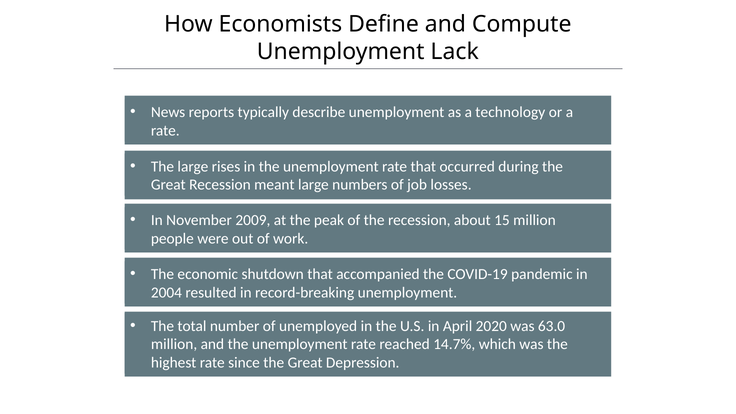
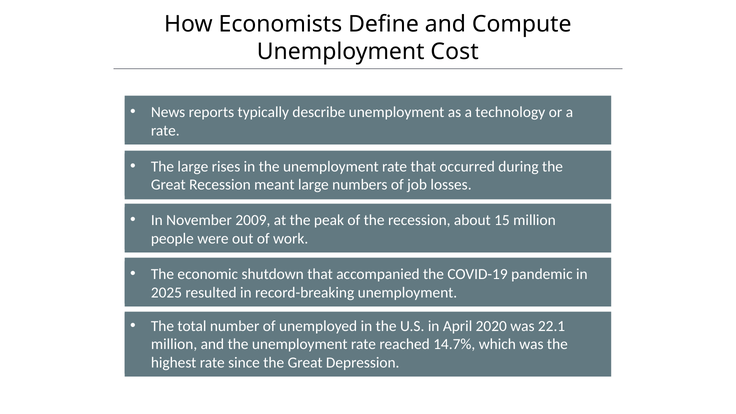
Lack: Lack -> Cost
2004: 2004 -> 2025
63.0: 63.0 -> 22.1
